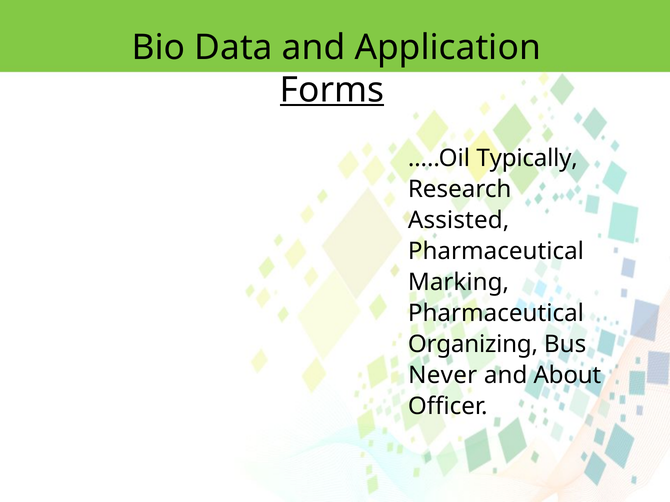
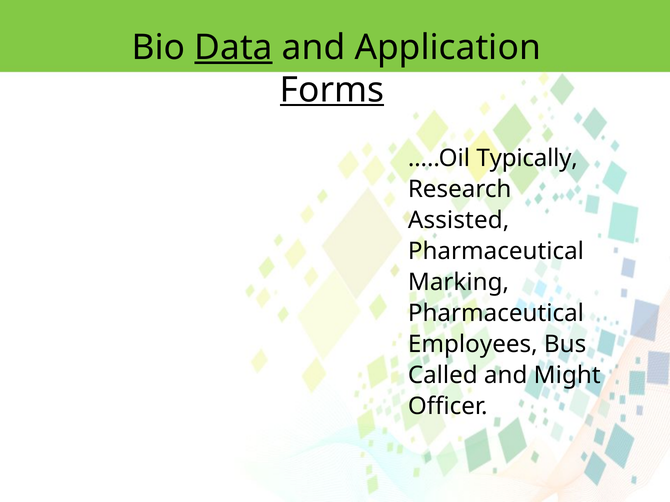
Data underline: none -> present
Organizing: Organizing -> Employees
Never: Never -> Called
About: About -> Might
